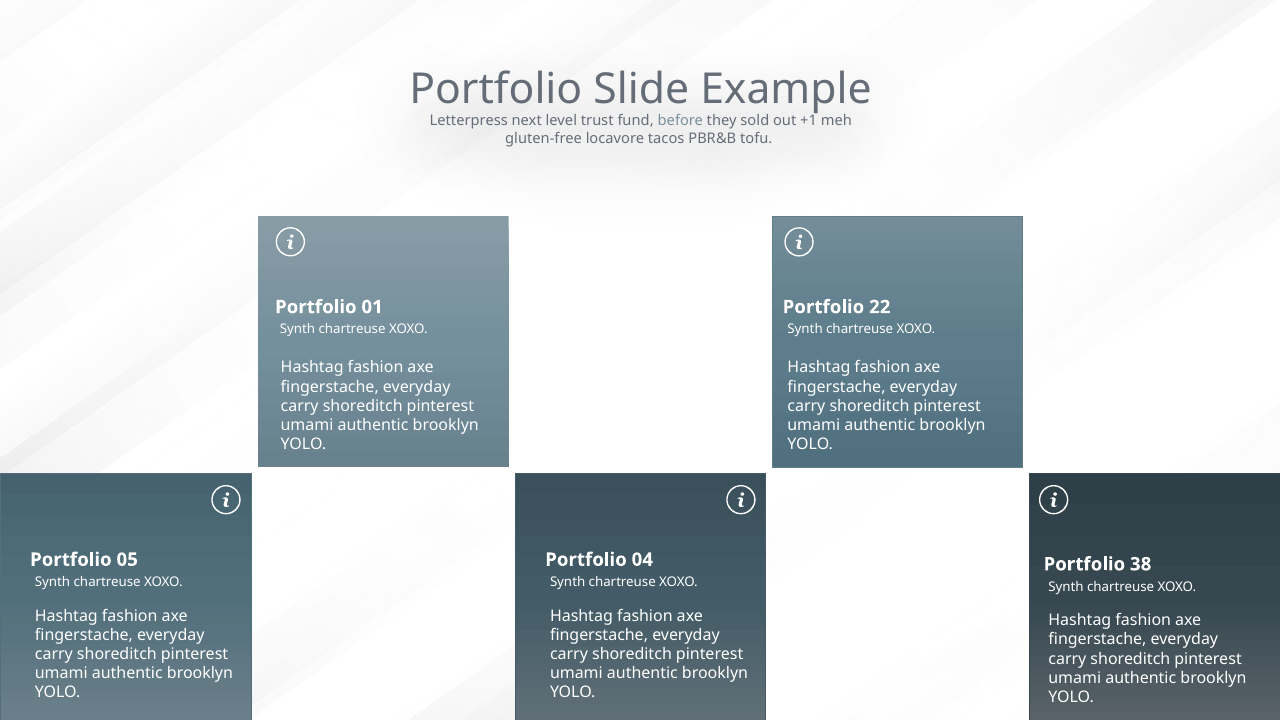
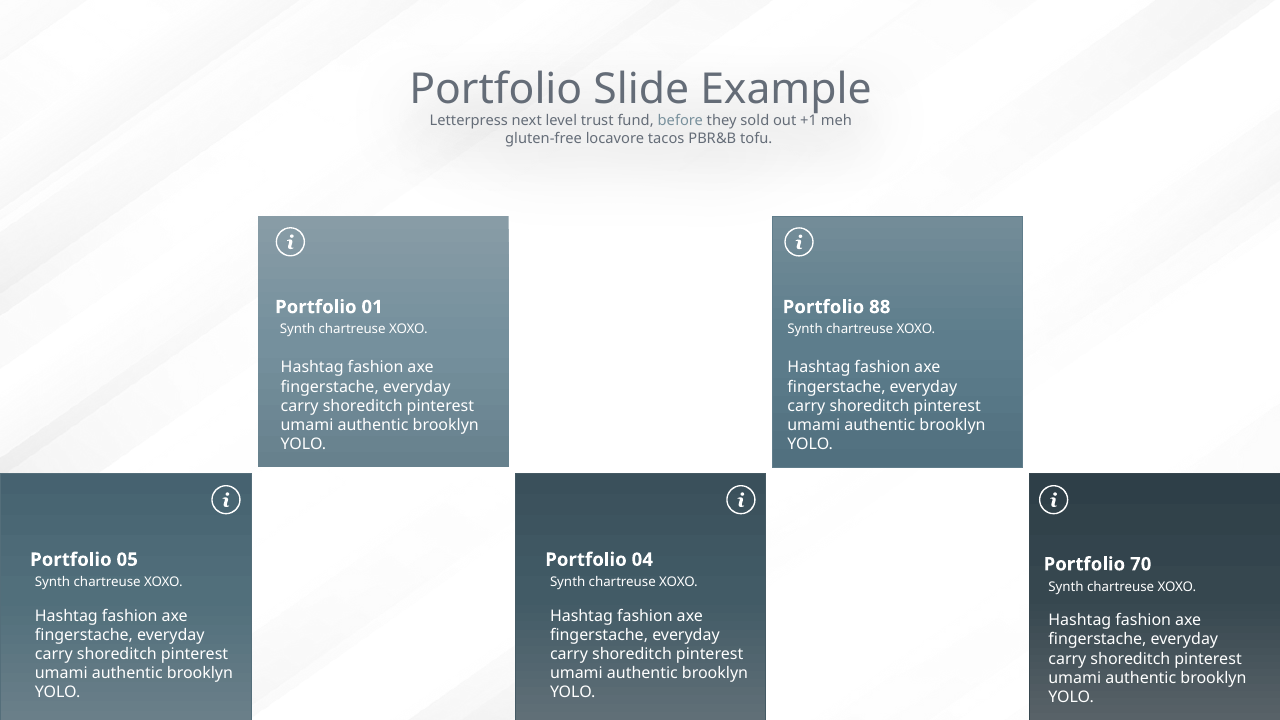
22: 22 -> 88
38: 38 -> 70
